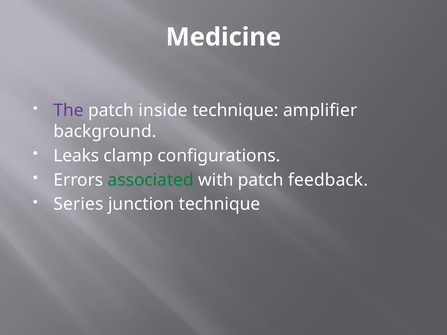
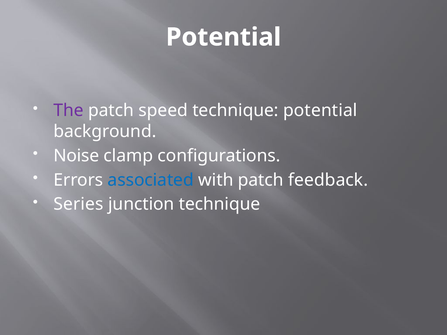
Medicine at (223, 37): Medicine -> Potential
inside: inside -> speed
technique amplifier: amplifier -> potential
Leaks: Leaks -> Noise
associated colour: green -> blue
